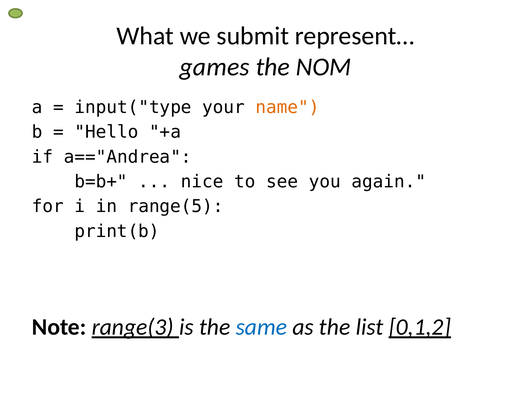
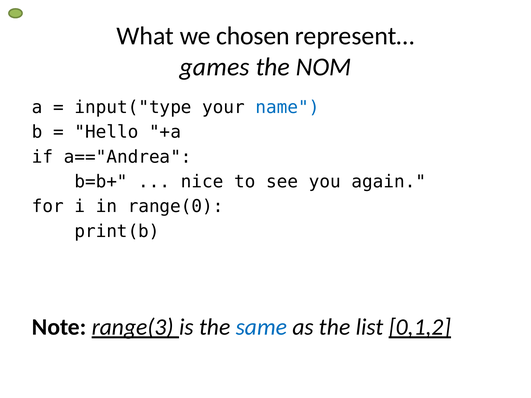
submit: submit -> chosen
name colour: orange -> blue
range(5: range(5 -> range(0
